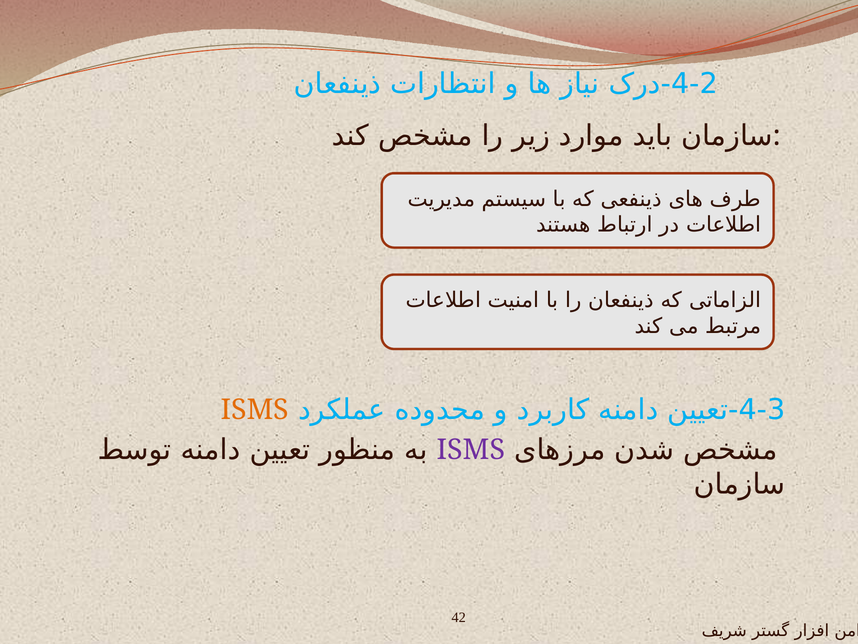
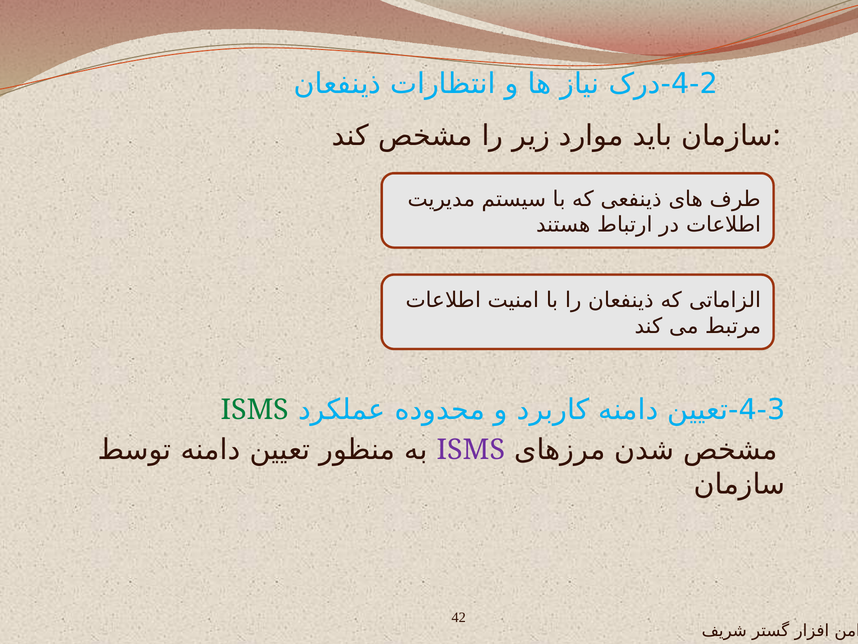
ISMS at (255, 410) colour: orange -> green
